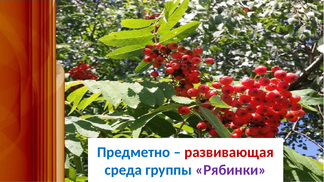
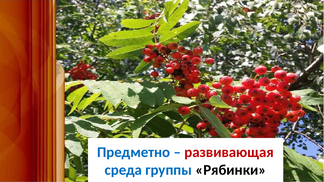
Рябинки colour: purple -> black
